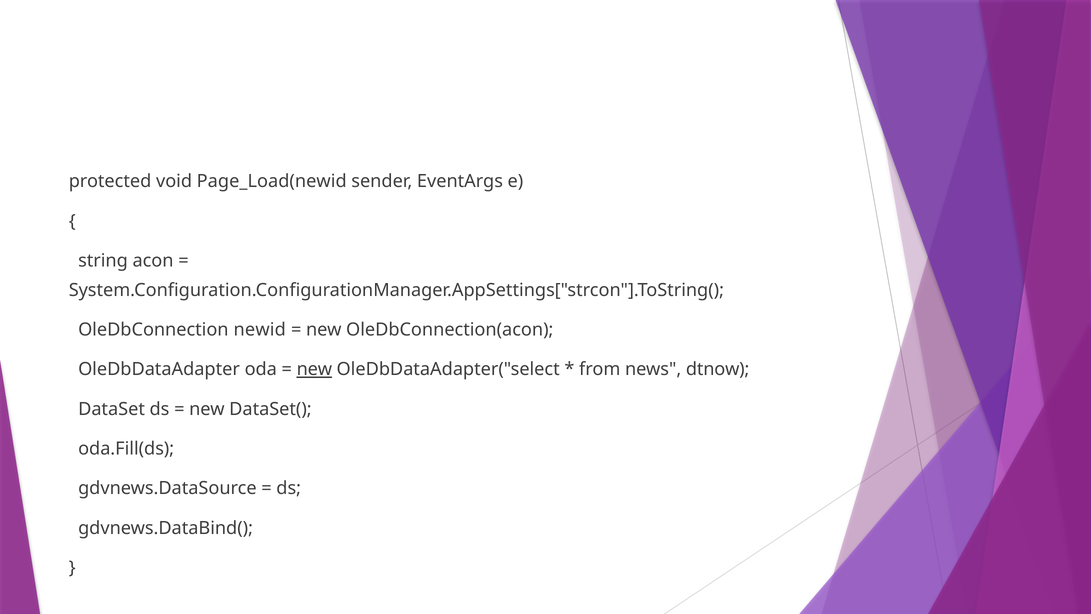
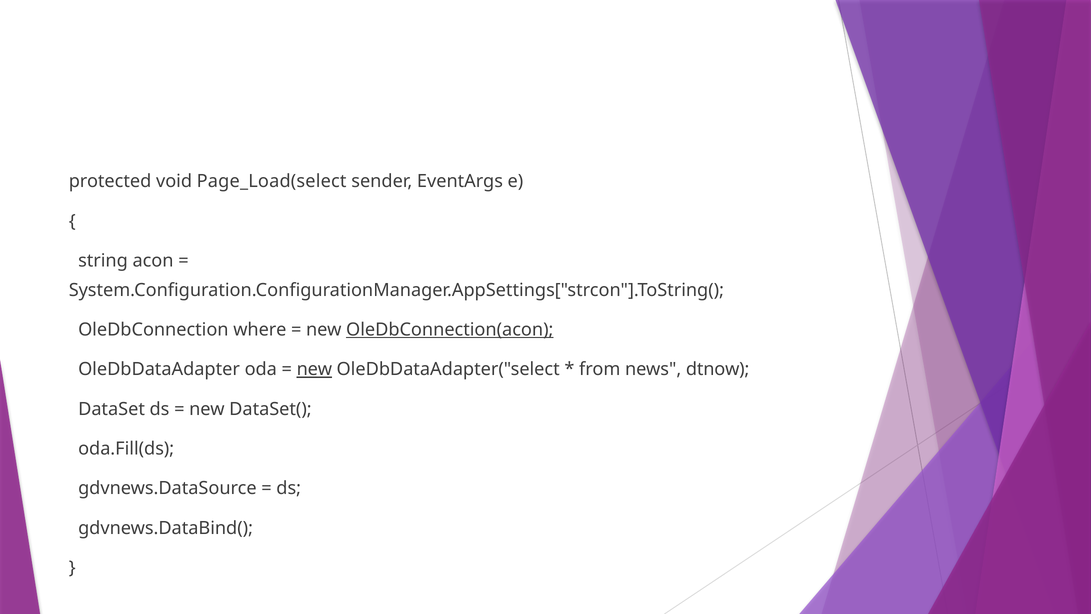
Page_Load(newid: Page_Load(newid -> Page_Load(select
newid: newid -> where
OleDbConnection(acon underline: none -> present
